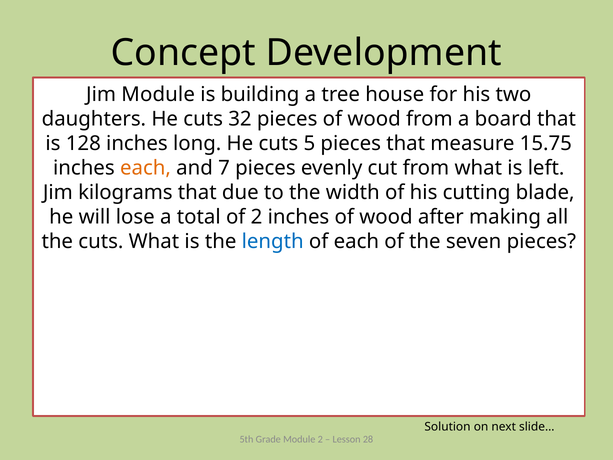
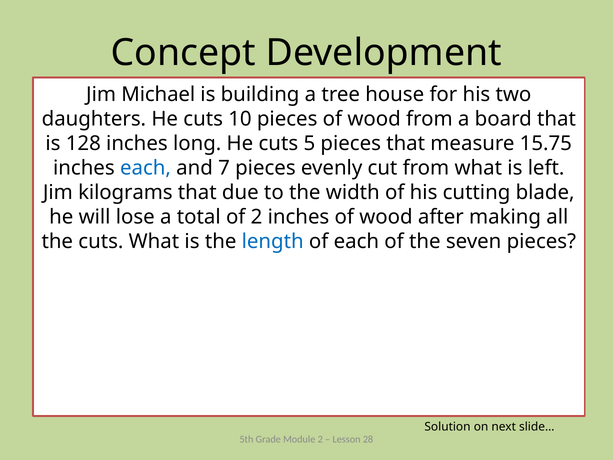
Jim Module: Module -> Michael
32: 32 -> 10
each at (145, 168) colour: orange -> blue
